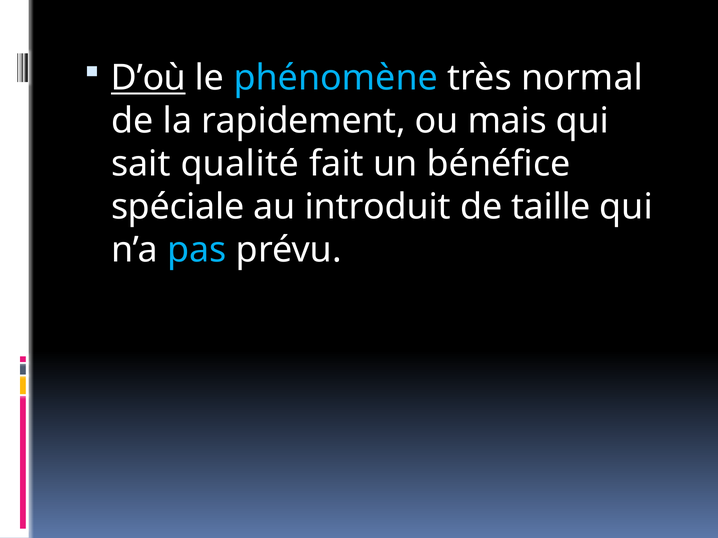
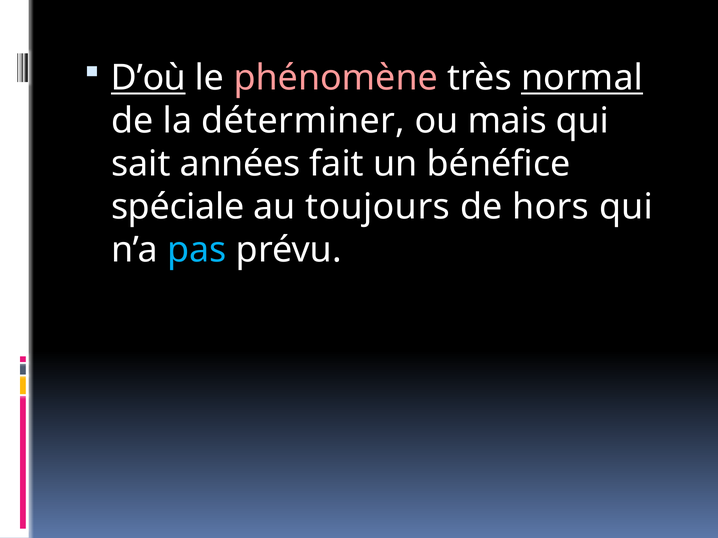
phénomène colour: light blue -> pink
normal underline: none -> present
rapidement: rapidement -> déterminer
qualité: qualité -> années
introduit: introduit -> toujours
taille: taille -> hors
